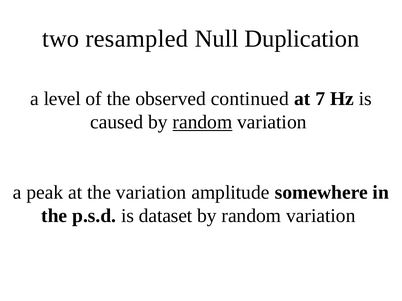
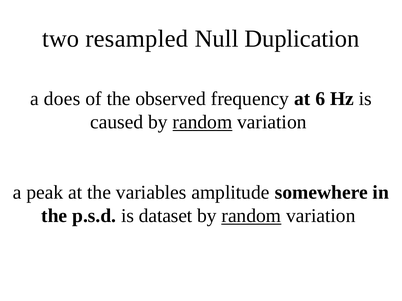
level: level -> does
continued: continued -> frequency
7: 7 -> 6
the variation: variation -> variables
random at (251, 216) underline: none -> present
